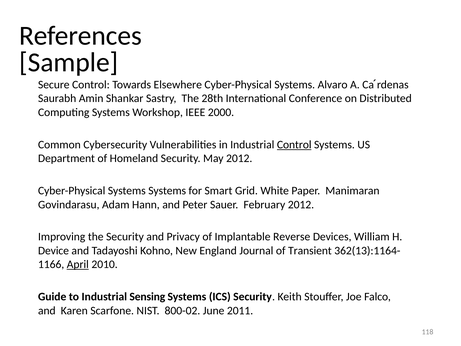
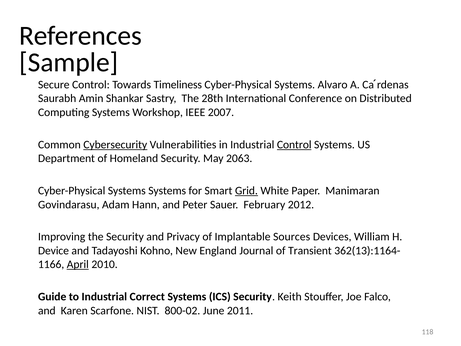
Elsewhere: Elsewhere -> Timeliness
2000: 2000 -> 2007
Cybersecurity underline: none -> present
May 2012: 2012 -> 2063
Grid underline: none -> present
Reverse: Reverse -> Sources
Sensing: Sensing -> Correct
